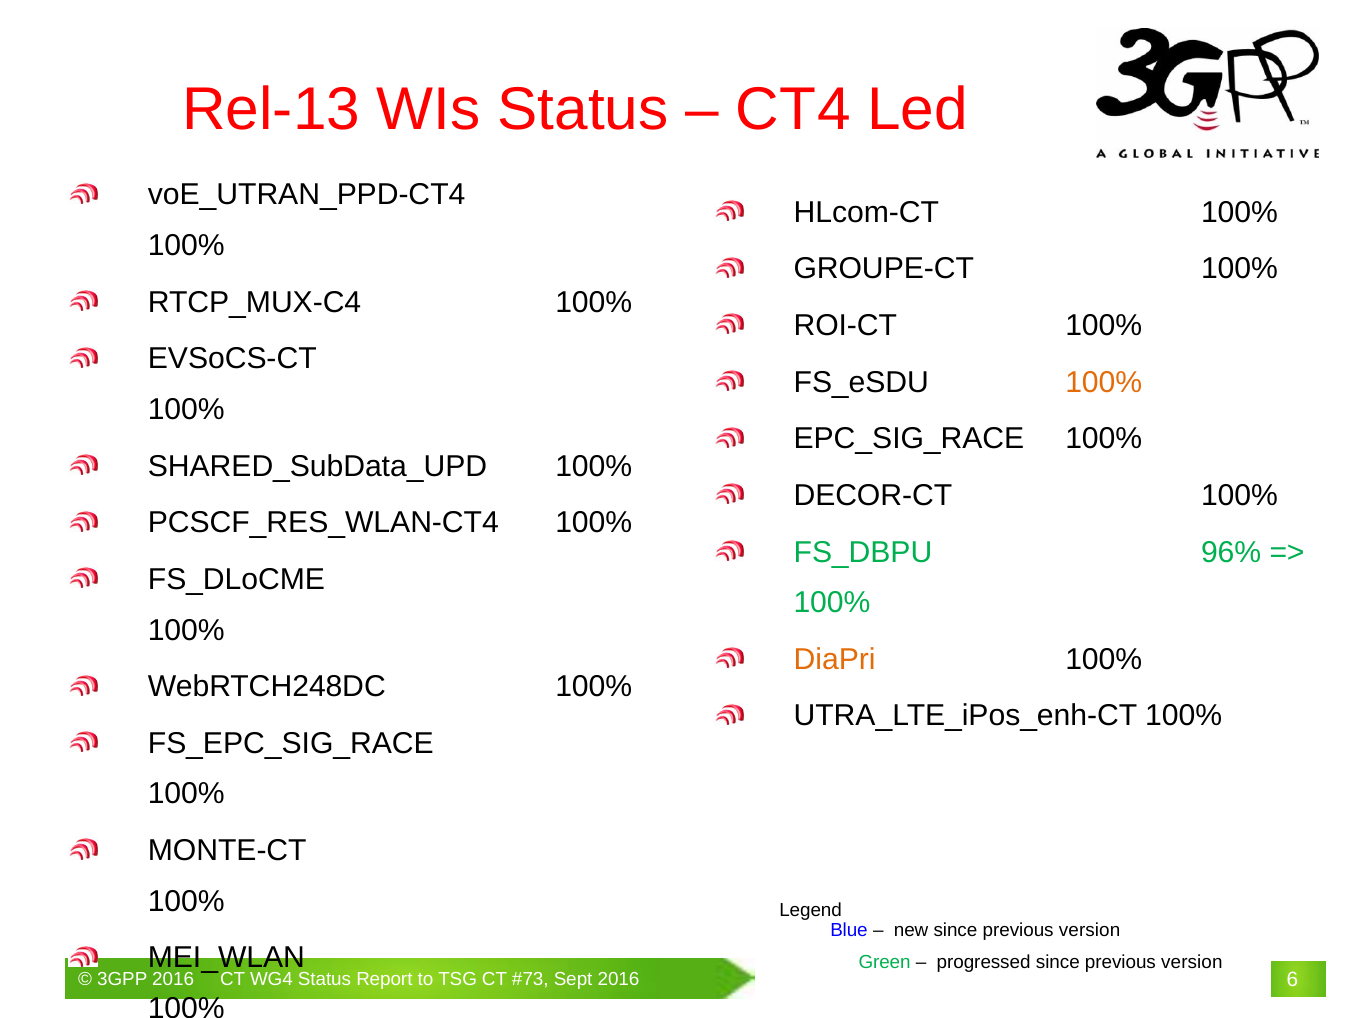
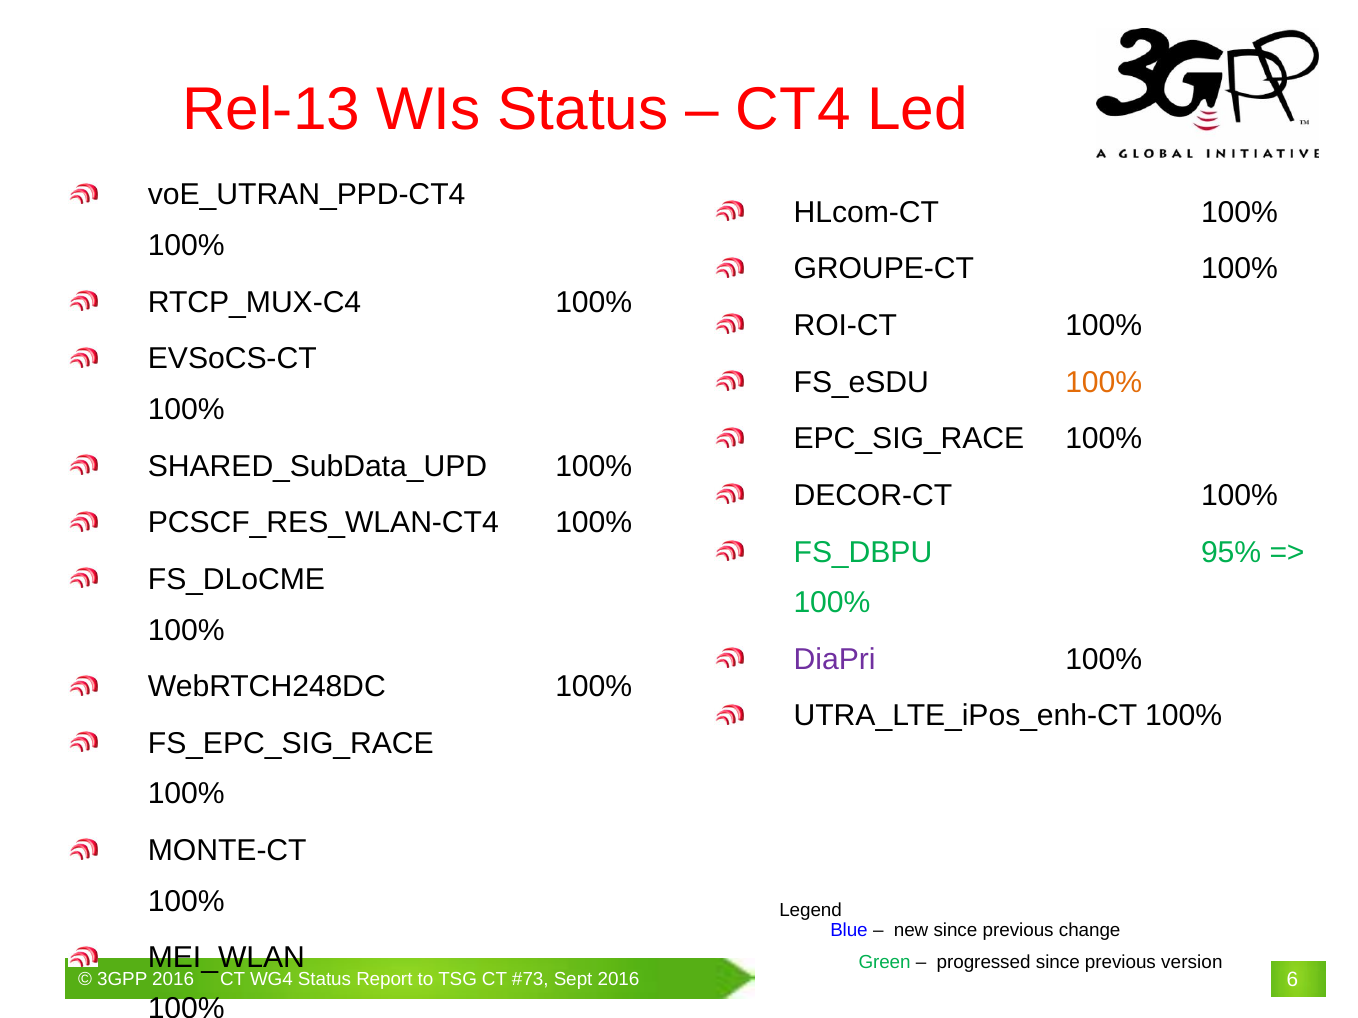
96%: 96% -> 95%
DiaPri colour: orange -> purple
new since previous version: version -> change
